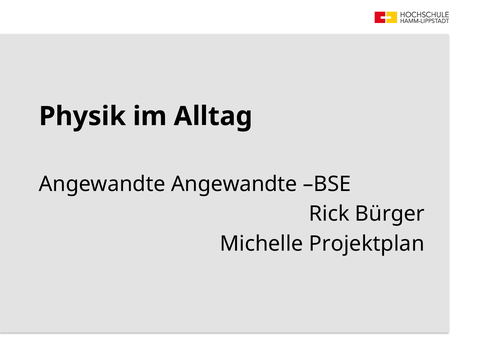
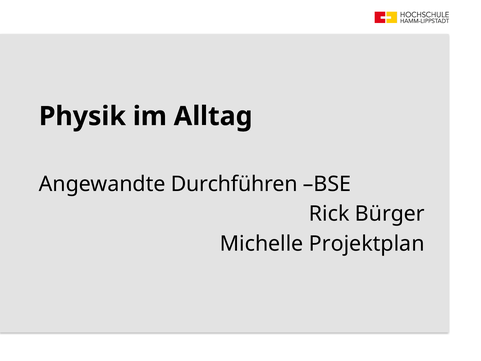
Angewandte Angewandte: Angewandte -> Durchführen
